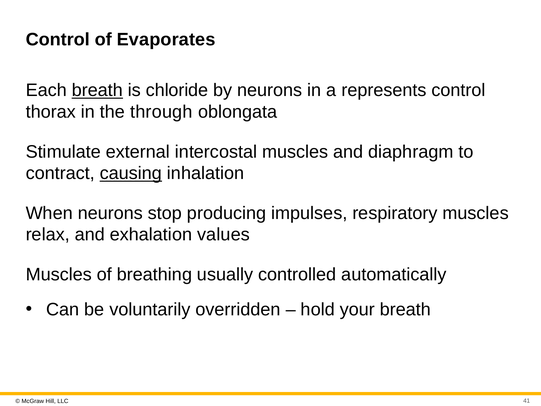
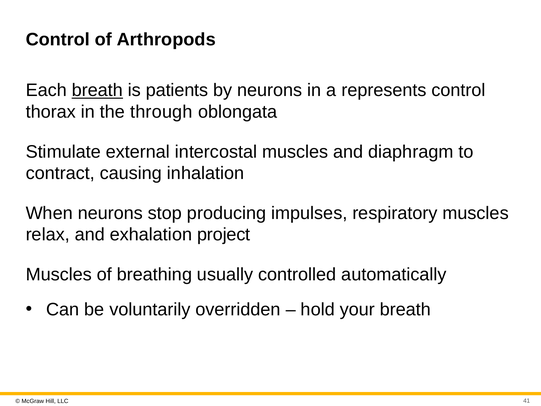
Evaporates: Evaporates -> Arthropods
chloride: chloride -> patients
causing underline: present -> none
values: values -> project
